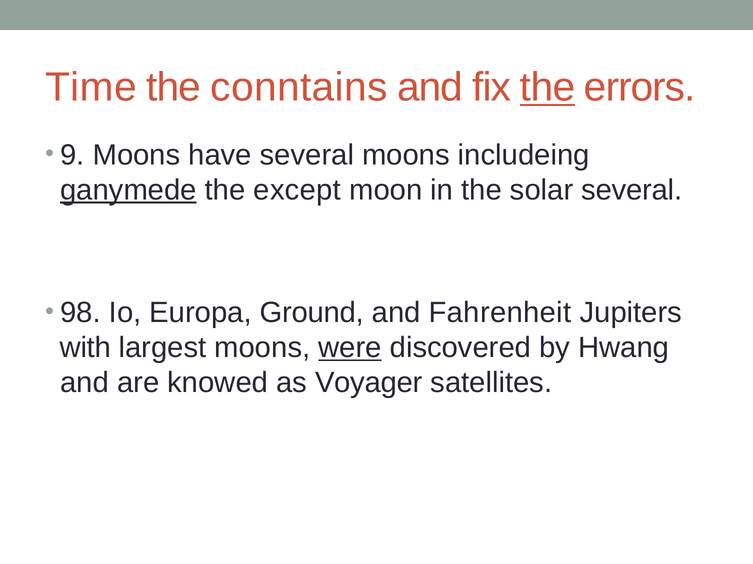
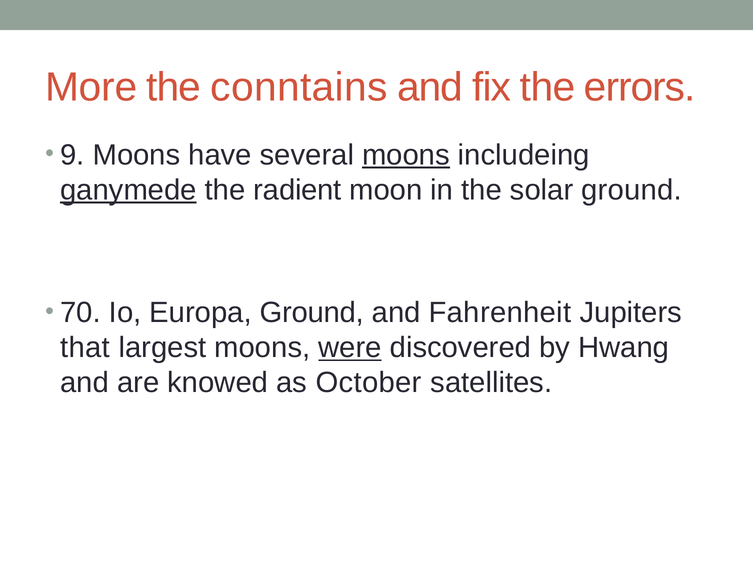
Time: Time -> More
the at (548, 88) underline: present -> none
moons at (406, 155) underline: none -> present
except: except -> radient
solar several: several -> ground
98: 98 -> 70
with: with -> that
Voyager: Voyager -> October
